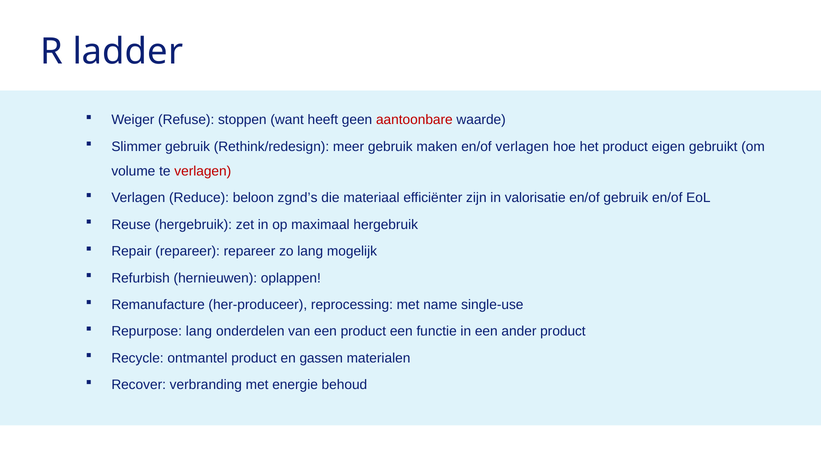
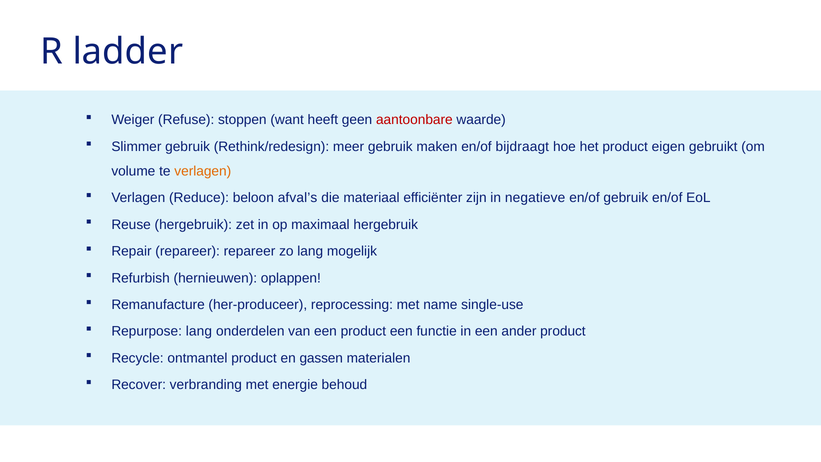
en/of verlagen: verlagen -> bijdraagt
verlagen at (203, 171) colour: red -> orange
zgnd’s: zgnd’s -> afval’s
valorisatie: valorisatie -> negatieve
